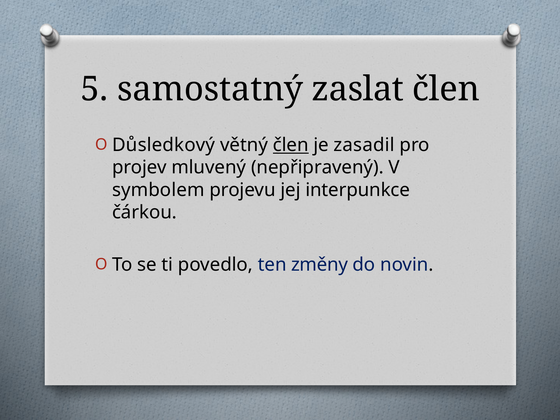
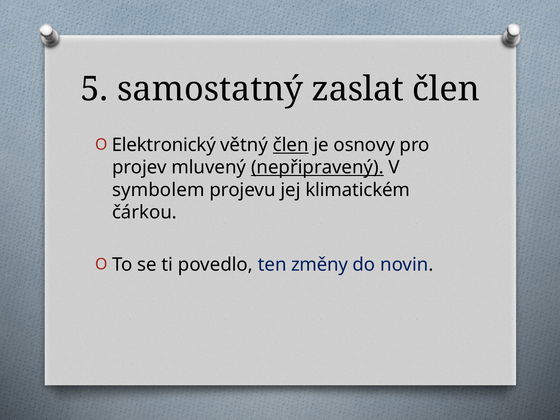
Důsledkový: Důsledkový -> Elektronický
zasadil: zasadil -> osnovy
nepřipravený underline: none -> present
interpunkce: interpunkce -> klimatickém
